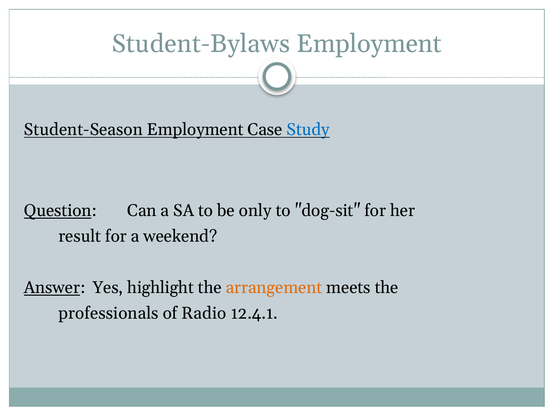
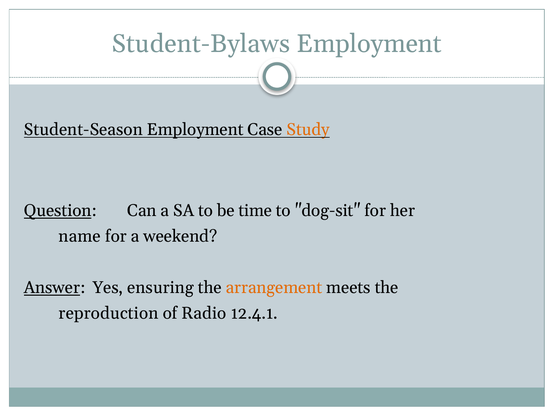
Study colour: blue -> orange
only: only -> time
result: result -> name
highlight: highlight -> ensuring
professionals: professionals -> reproduction
